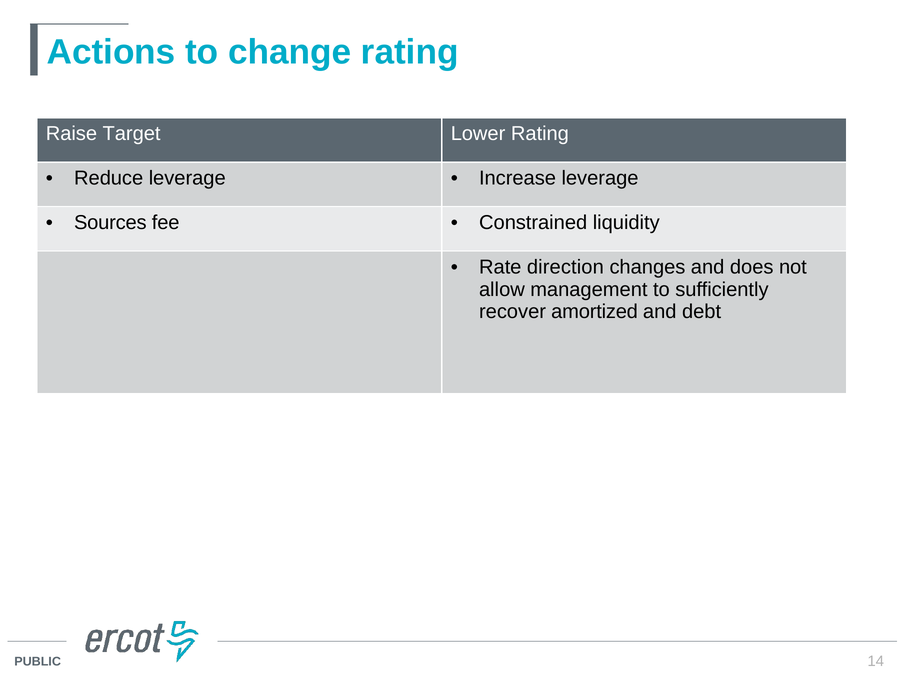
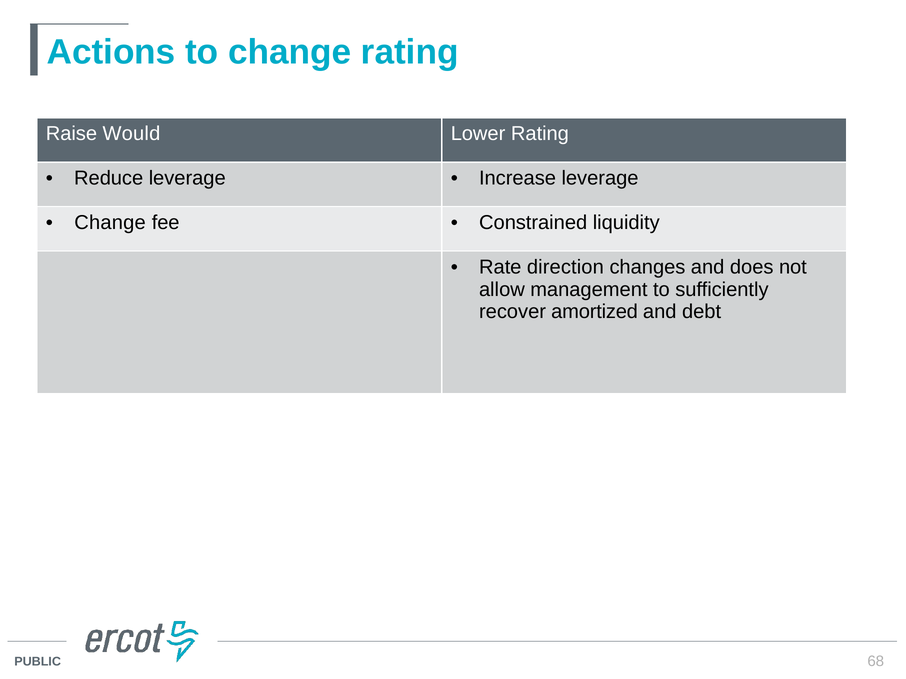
Target: Target -> Would
Sources at (110, 223): Sources -> Change
14: 14 -> 68
